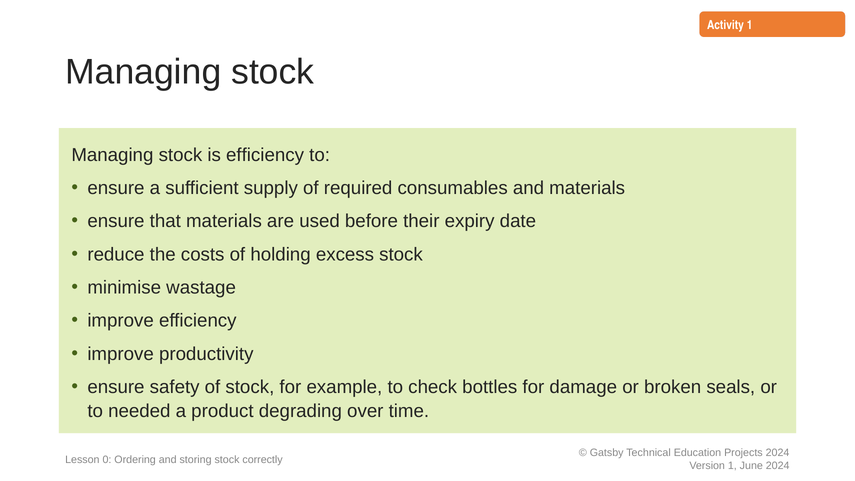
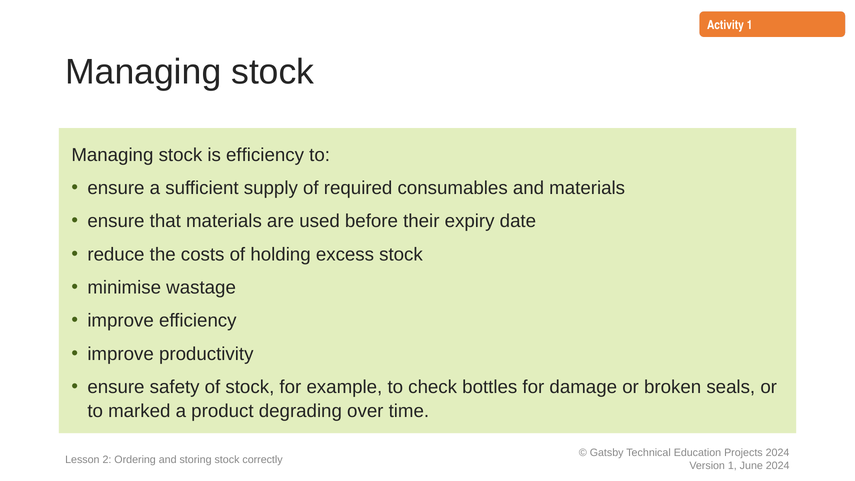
needed: needed -> marked
0: 0 -> 2
